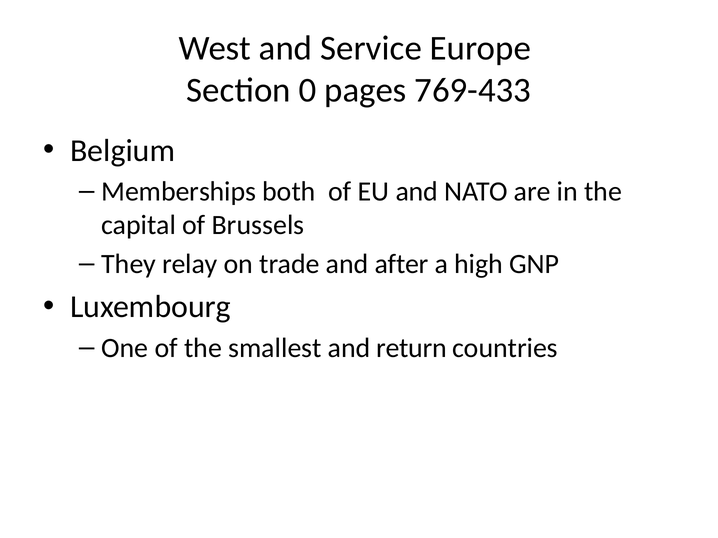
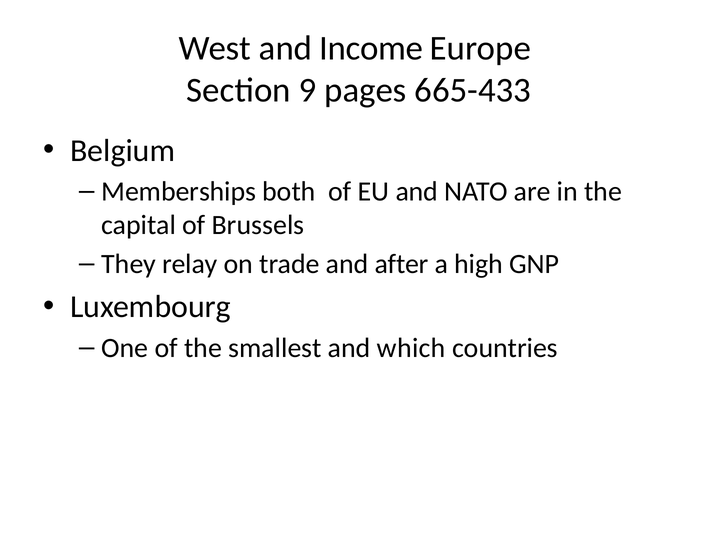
Service: Service -> Income
0: 0 -> 9
769-433: 769-433 -> 665-433
return: return -> which
